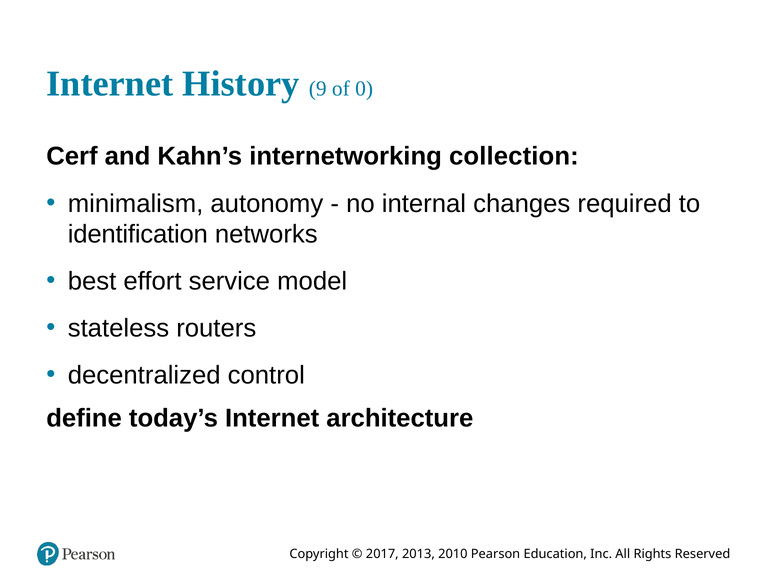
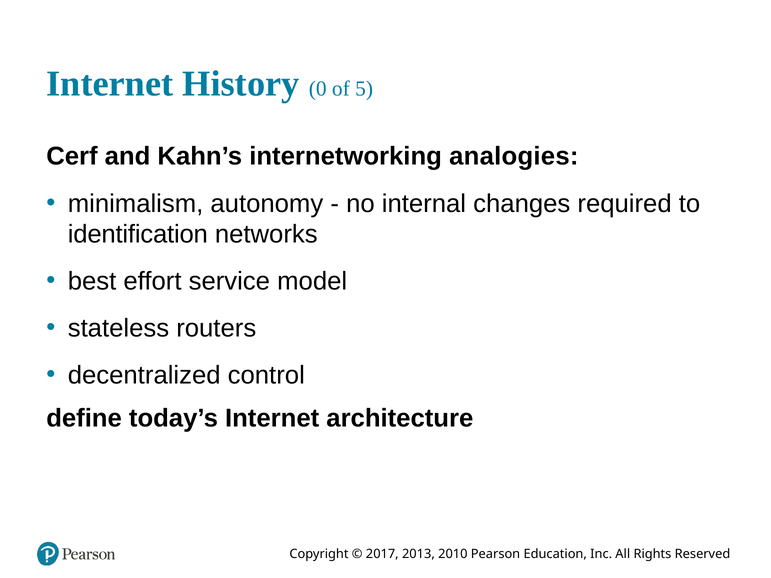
9: 9 -> 0
0: 0 -> 5
collection: collection -> analogies
